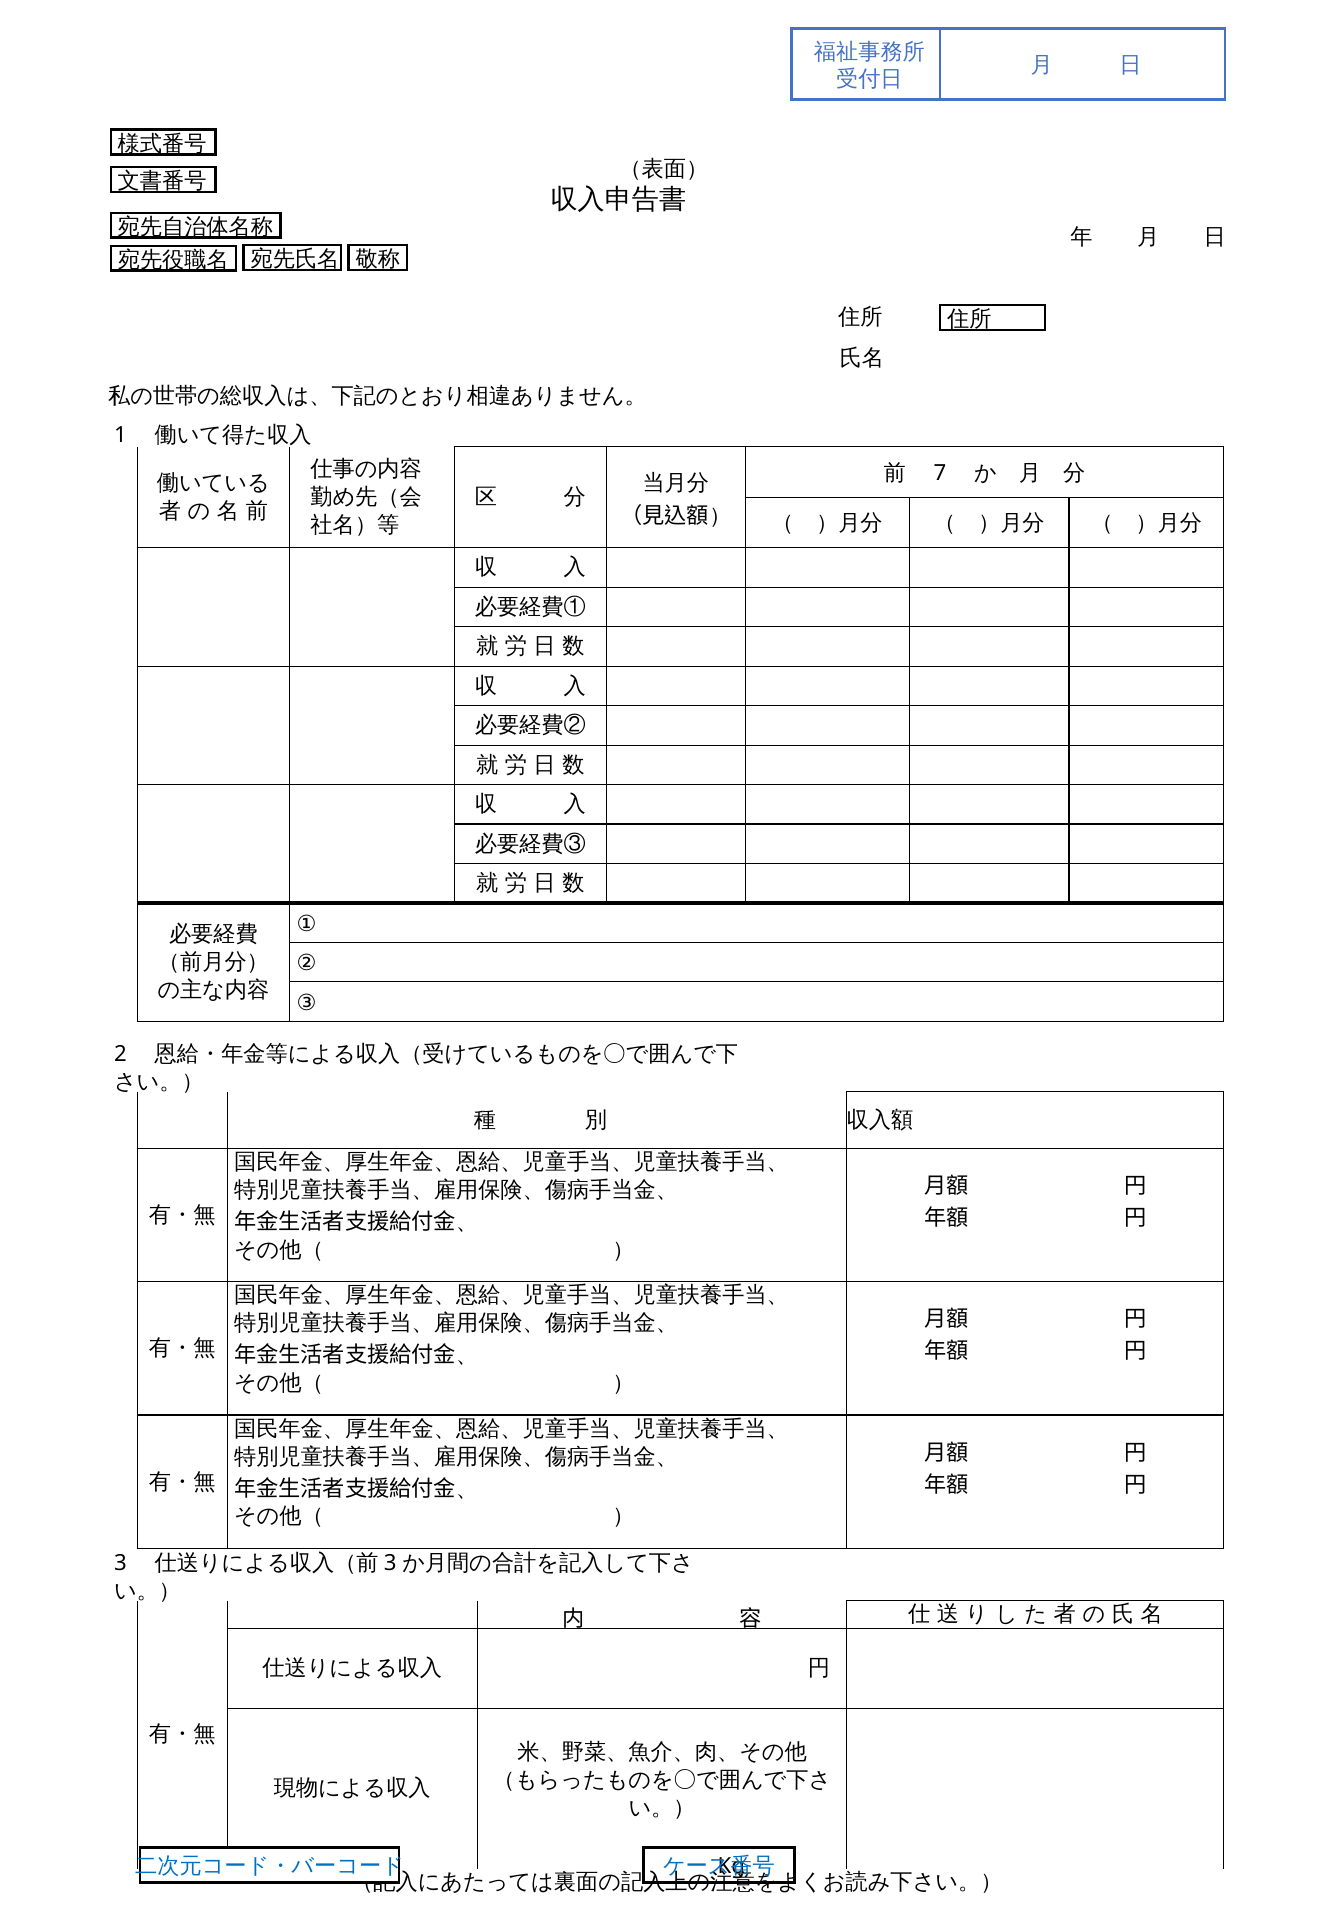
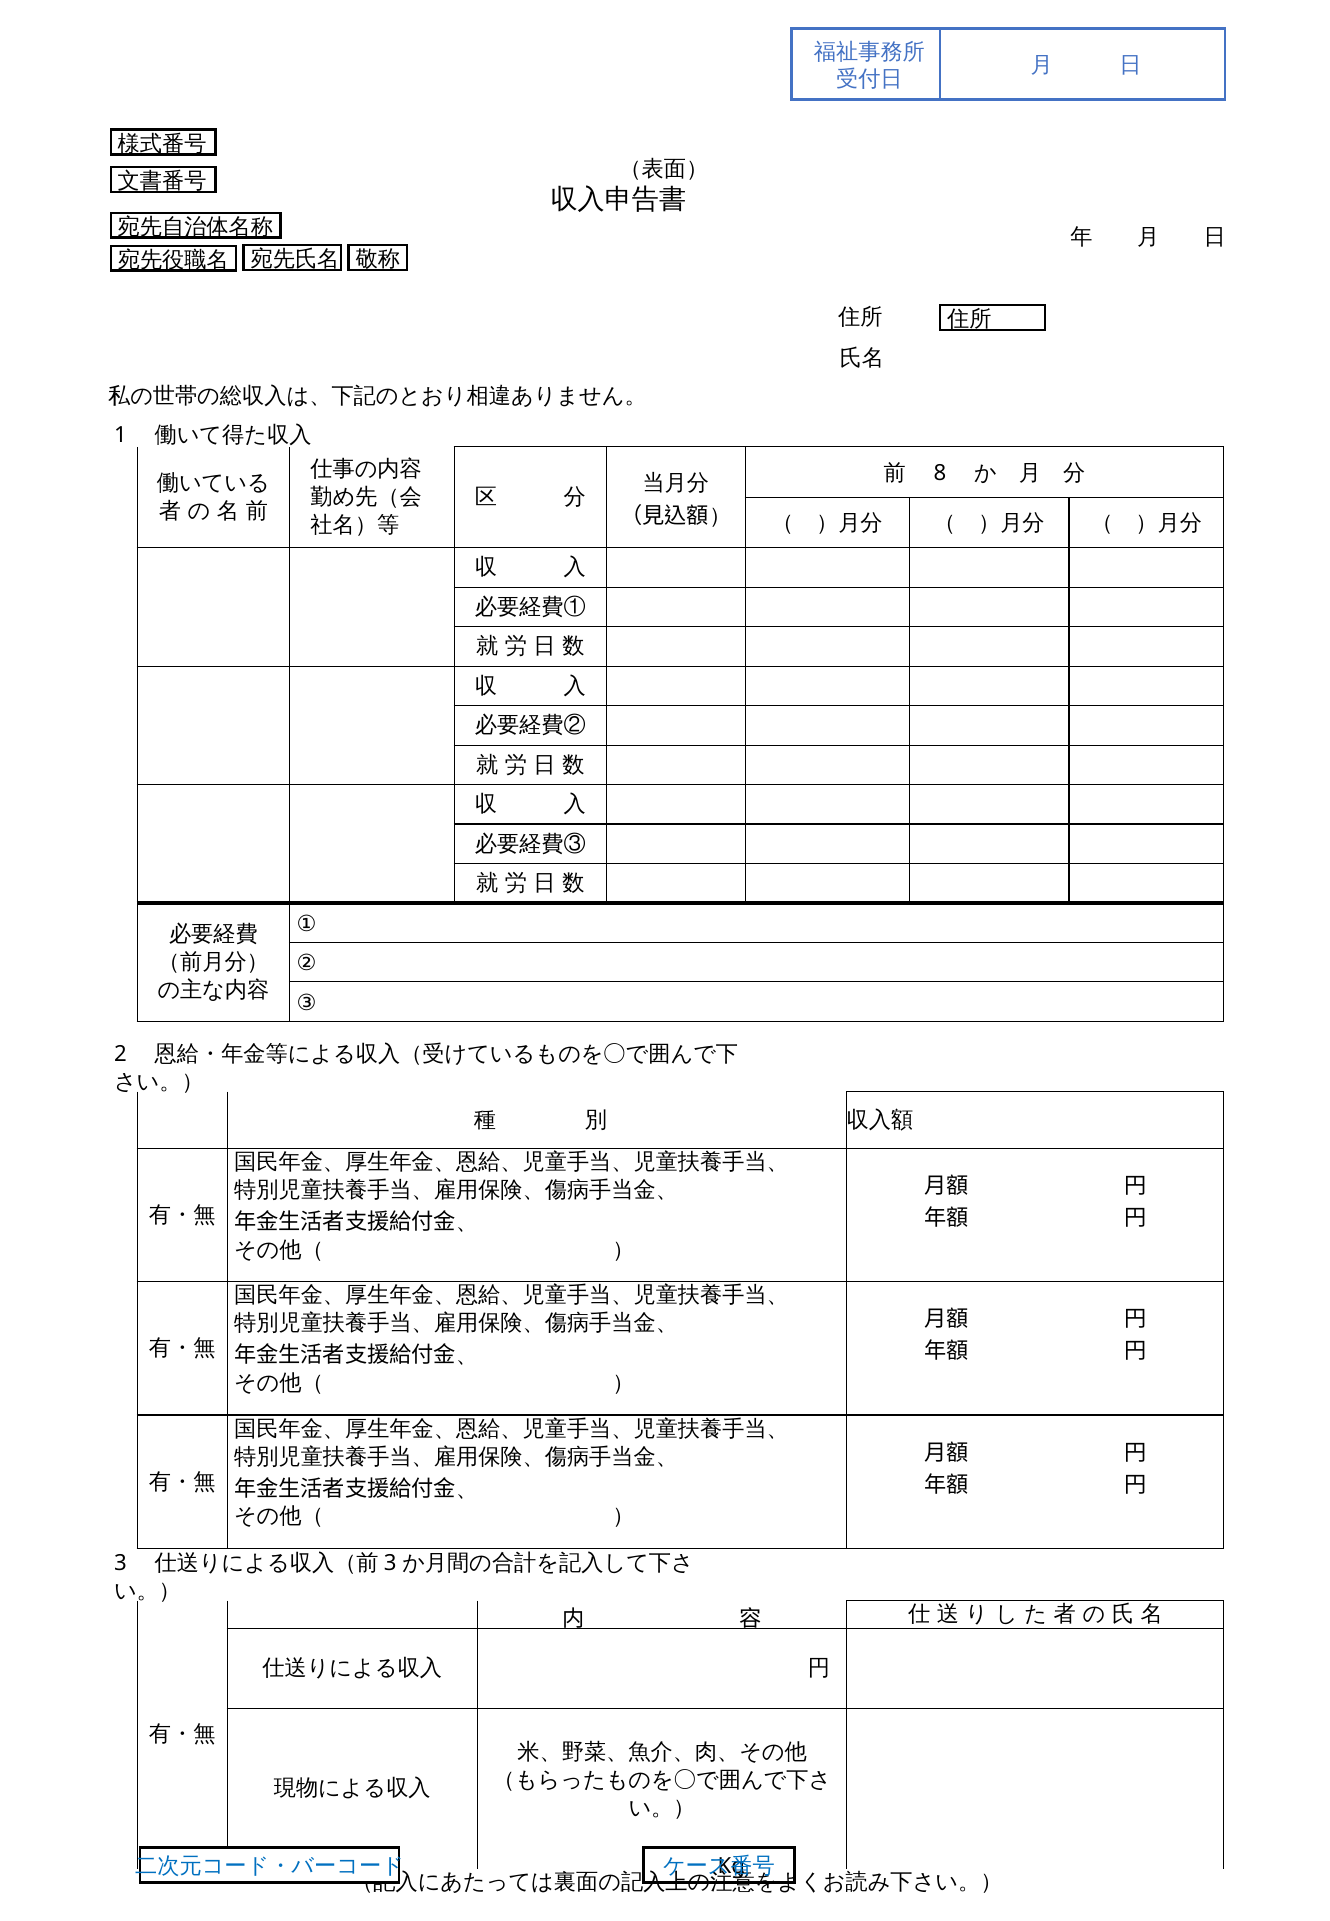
7: 7 -> 8
